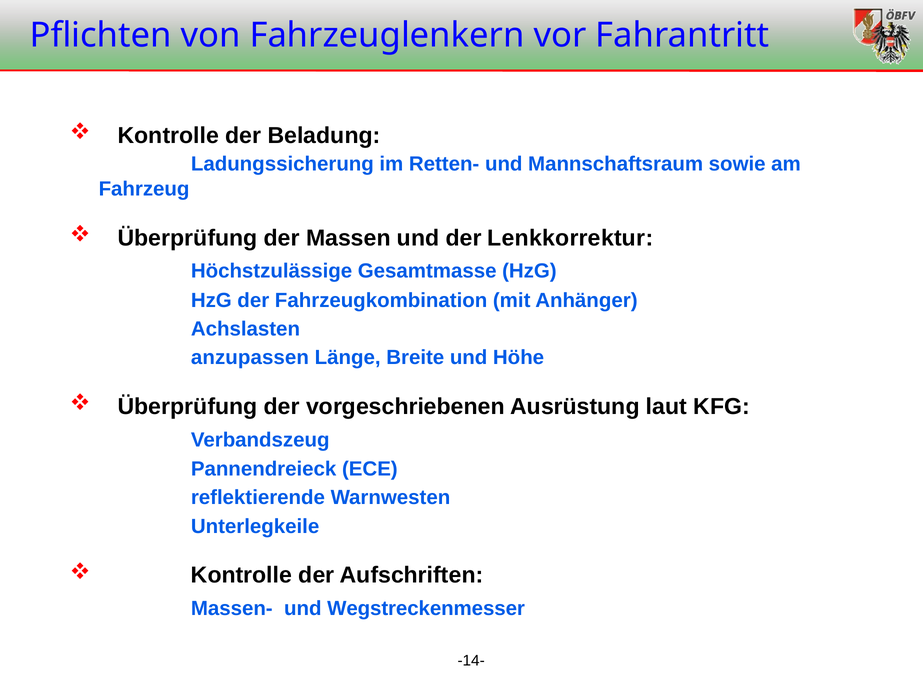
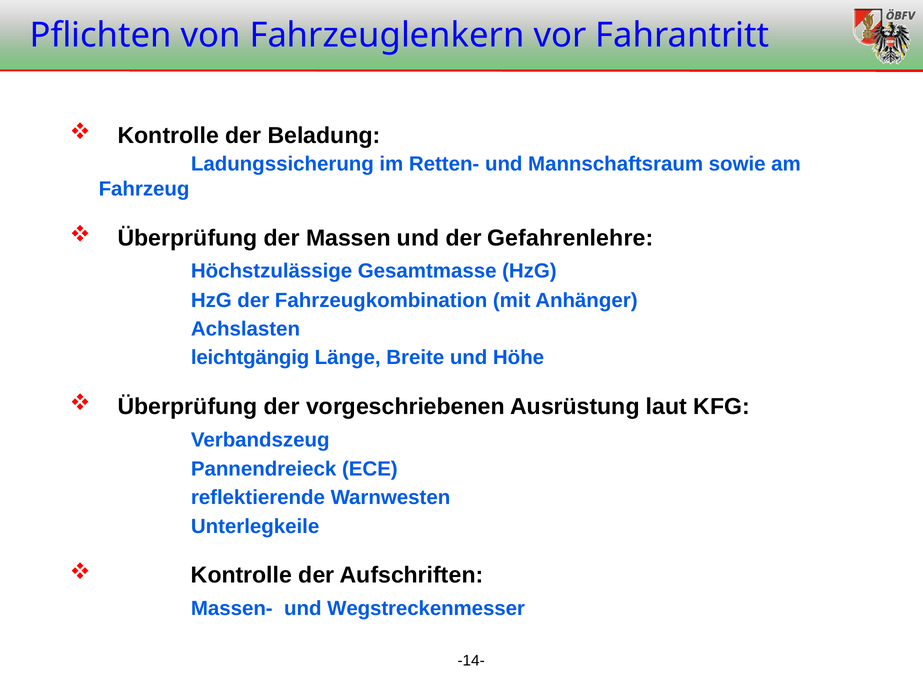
Lenkkorrektur: Lenkkorrektur -> Gefahrenlehre
anzupassen: anzupassen -> leichtgängig
